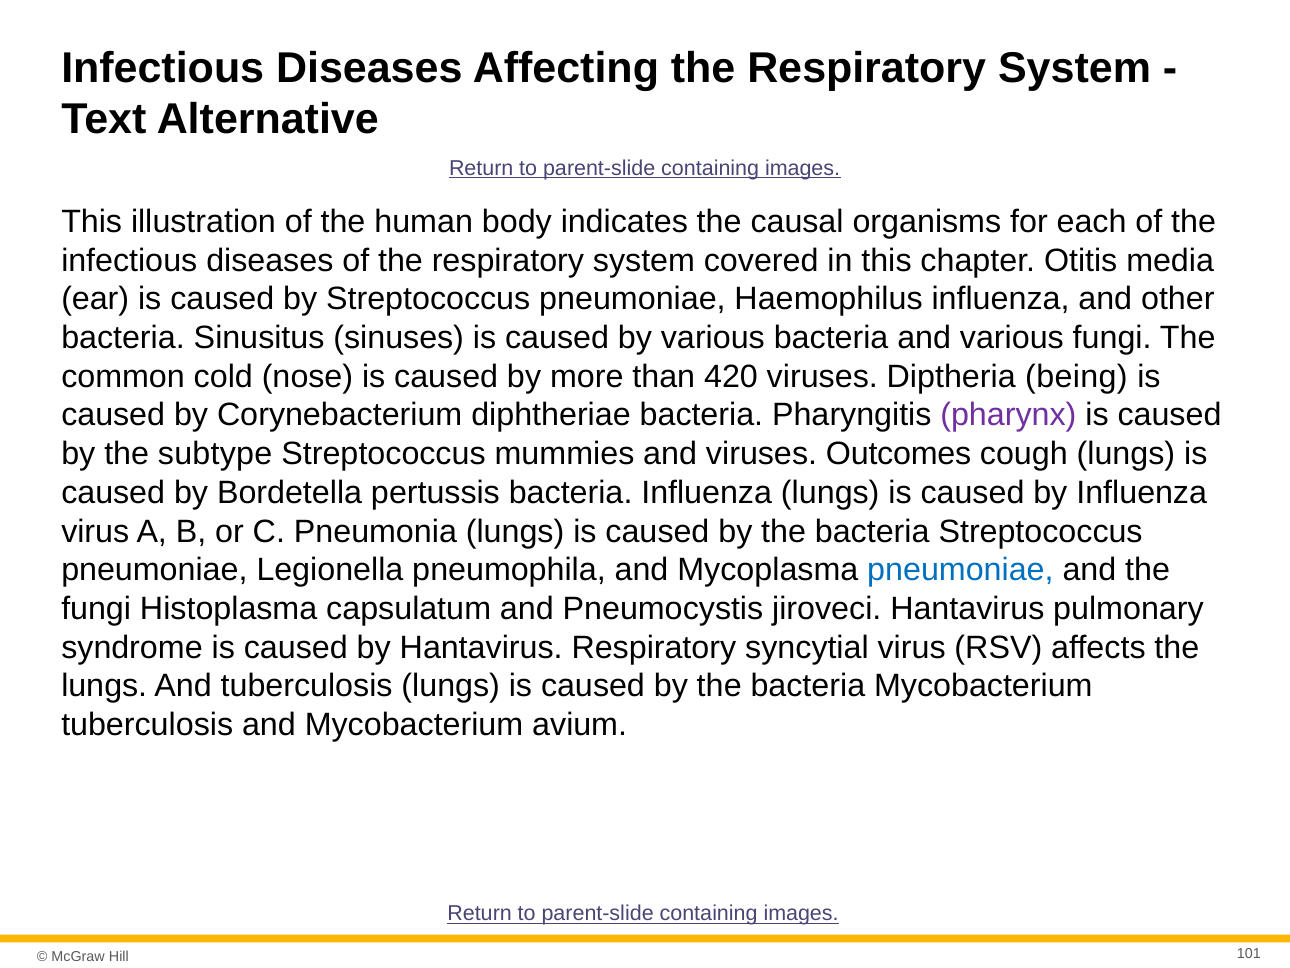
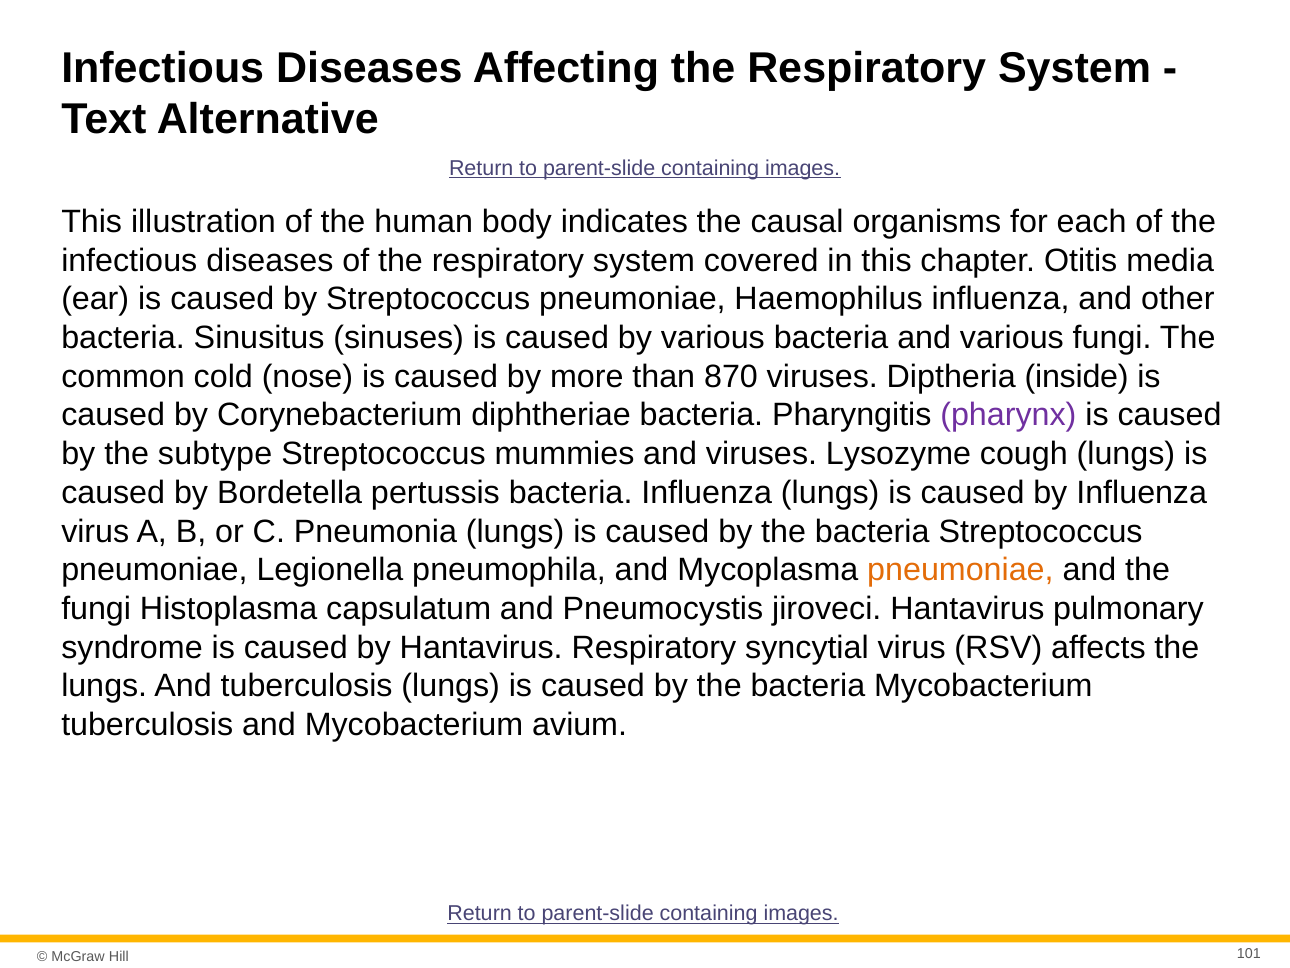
420: 420 -> 870
being: being -> inside
Outcomes: Outcomes -> Lysozyme
pneumoniae at (960, 570) colour: blue -> orange
